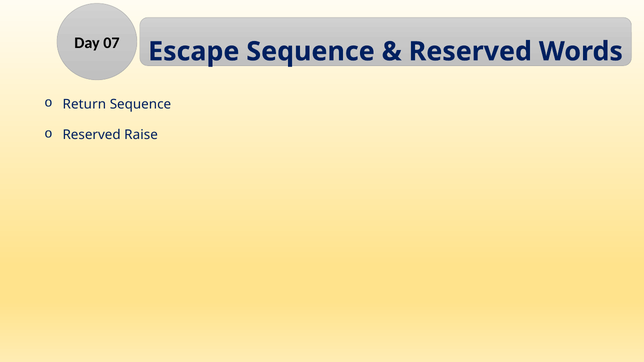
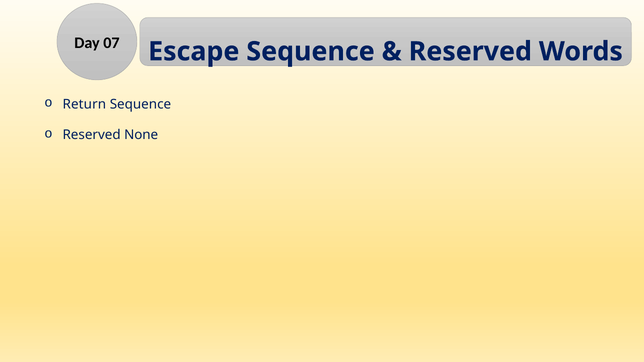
Raise: Raise -> None
